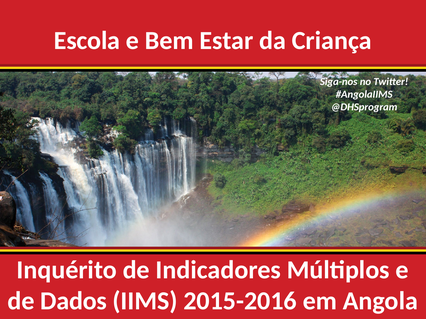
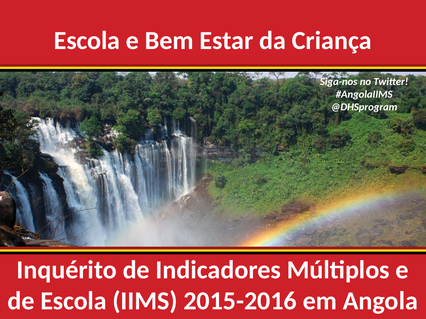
Dados at (74, 302): Dados -> Escola
